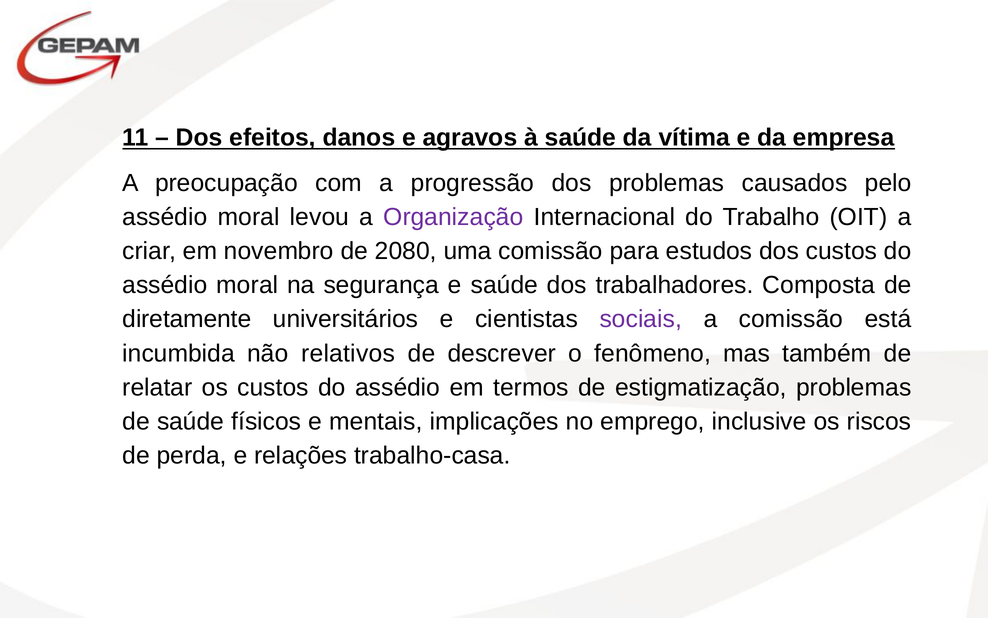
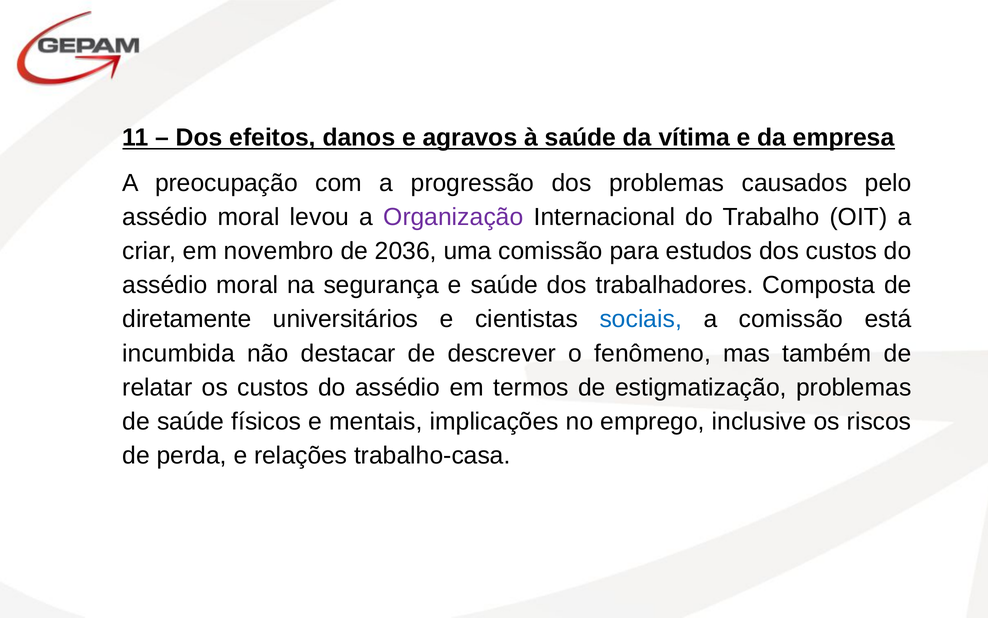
2080: 2080 -> 2036
sociais colour: purple -> blue
relativos: relativos -> destacar
